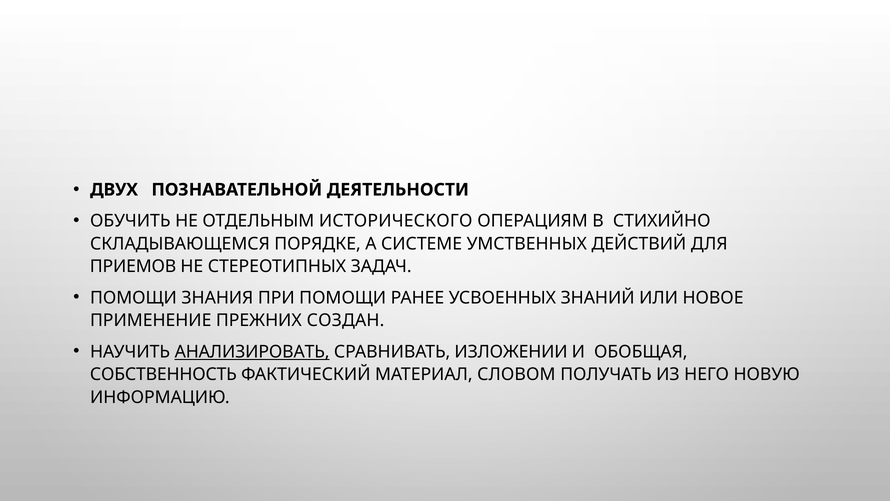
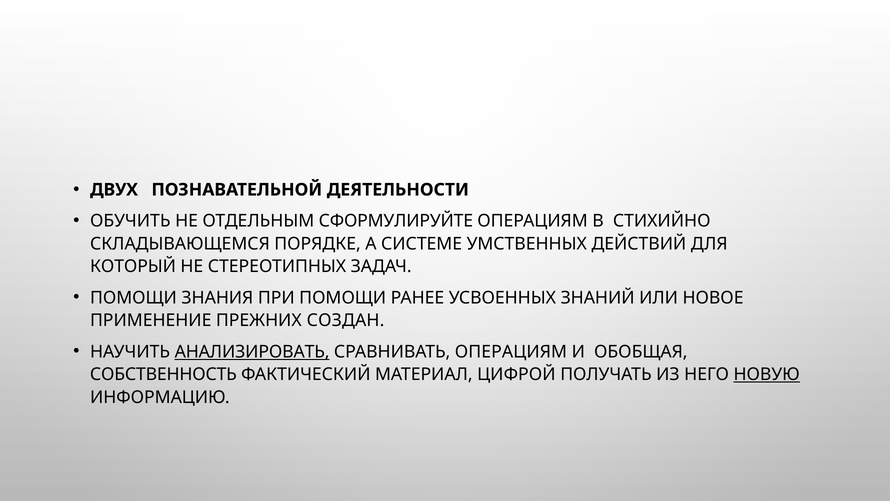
ИСТОРИЧЕСКОГО: ИСТОРИЧЕСКОГО -> СФОРМУЛИРУЙТЕ
ПРИЕМОВ: ПРИЕМОВ -> КОТОРЫЙ
СРАВНИВАТЬ ИЗЛОЖЕНИИ: ИЗЛОЖЕНИИ -> ОПЕРАЦИЯМ
СЛОВОМ: СЛОВОМ -> ЦИФРОЙ
НОВУЮ underline: none -> present
